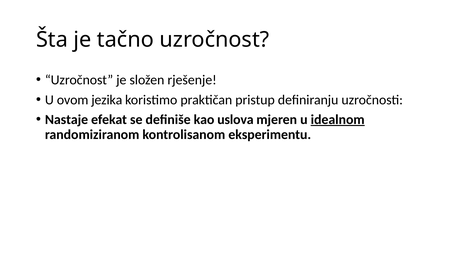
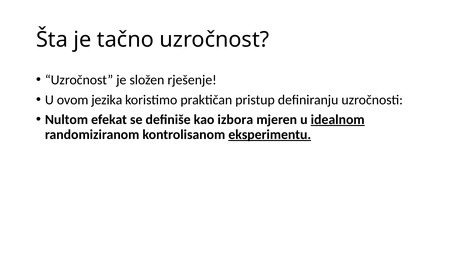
Nastaje: Nastaje -> Nultom
uslova: uslova -> izbora
eksperimentu underline: none -> present
